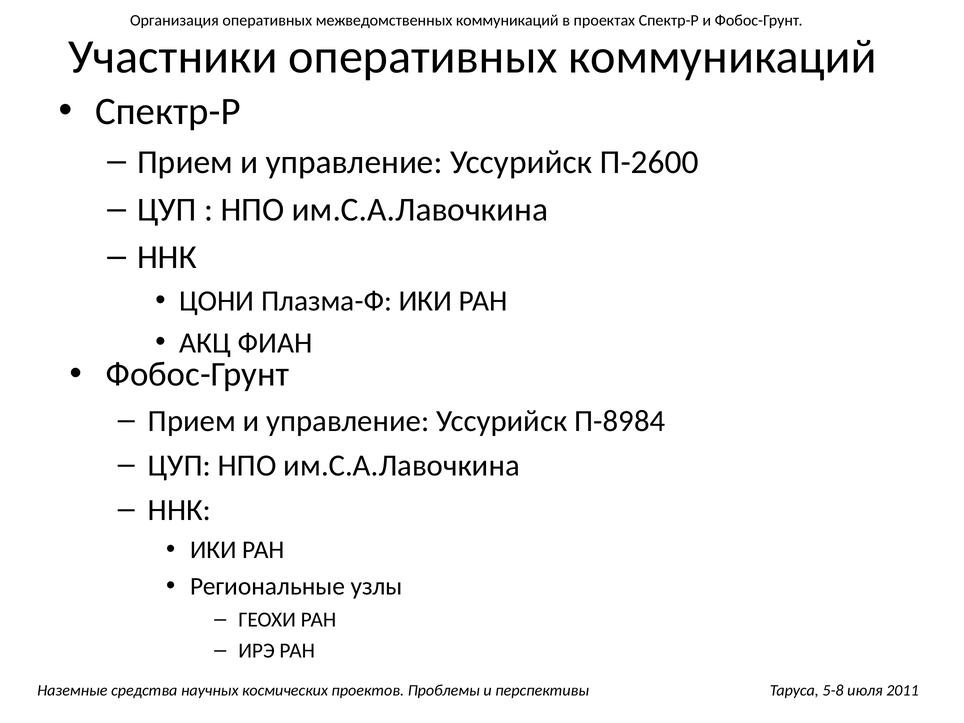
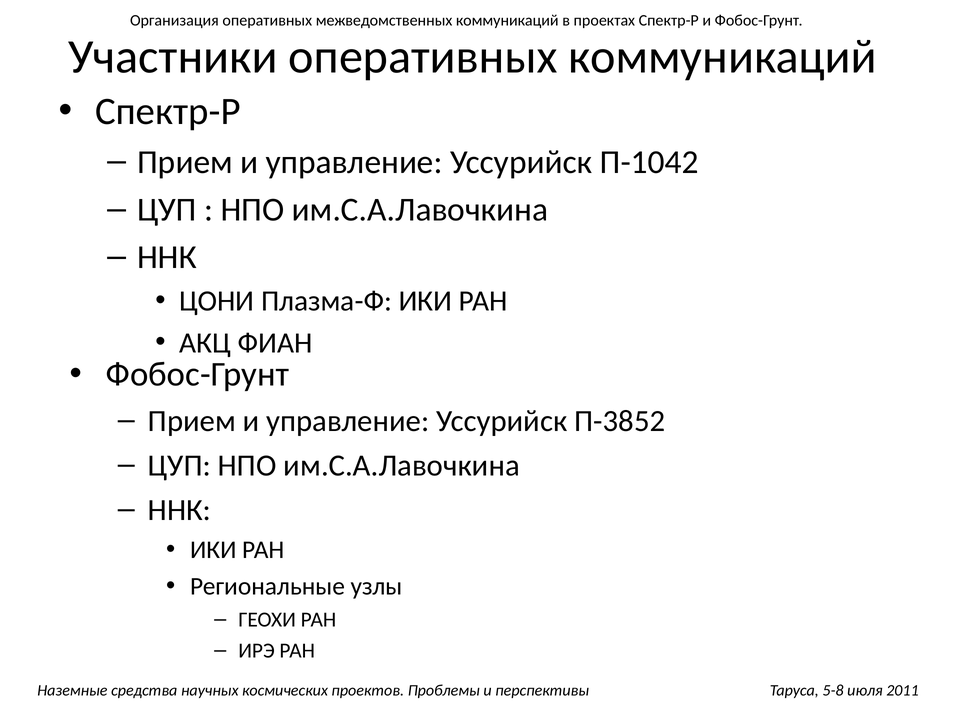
П-2600: П-2600 -> П-1042
П-8984: П-8984 -> П-3852
